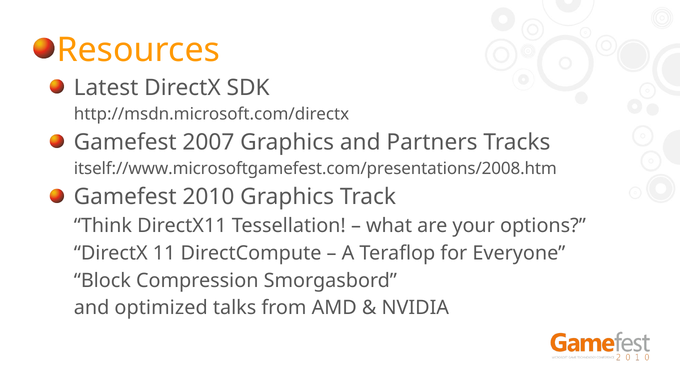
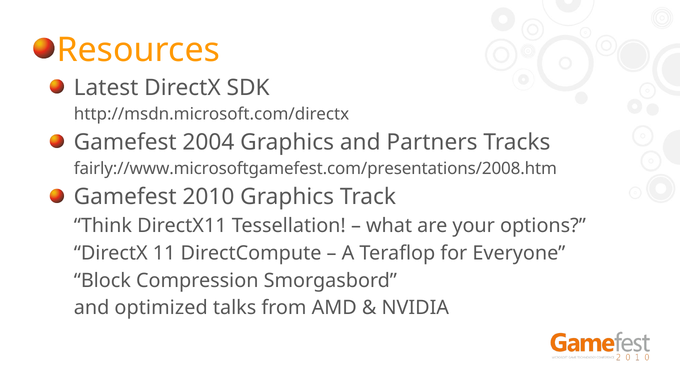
2007: 2007 -> 2004
itself://www.microsoftgamefest.com/presentations/2008.htm: itself://www.microsoftgamefest.com/presentations/2008.htm -> fairly://www.microsoftgamefest.com/presentations/2008.htm
